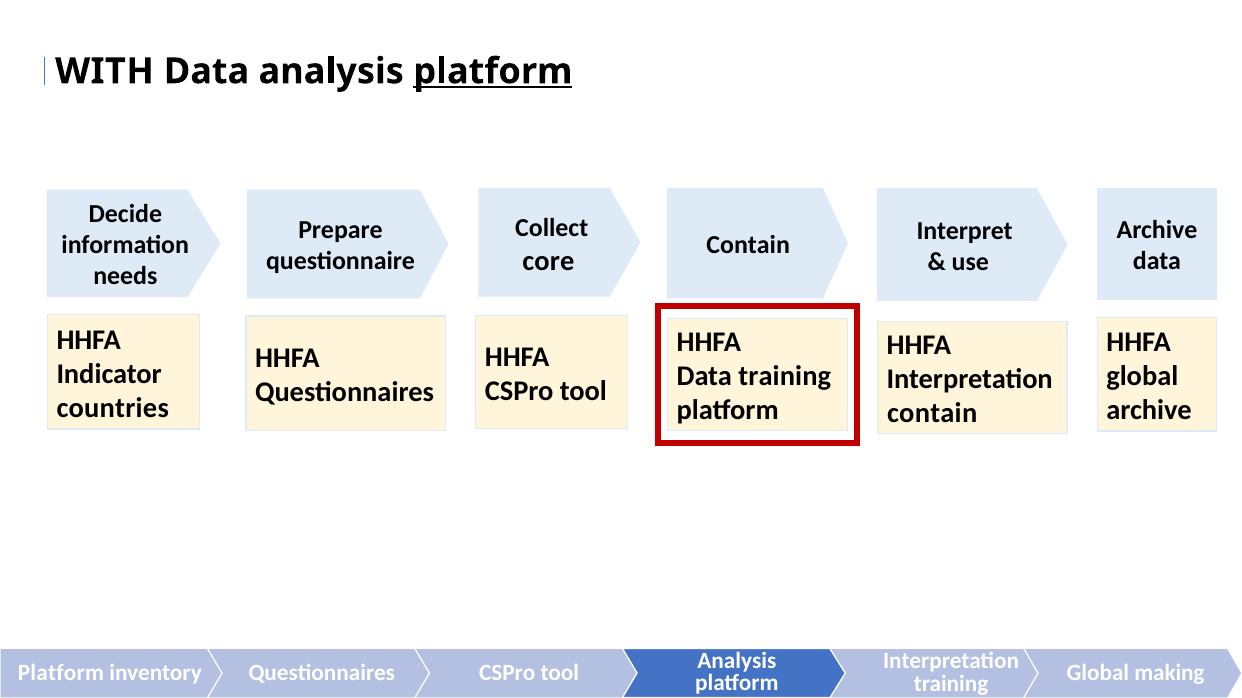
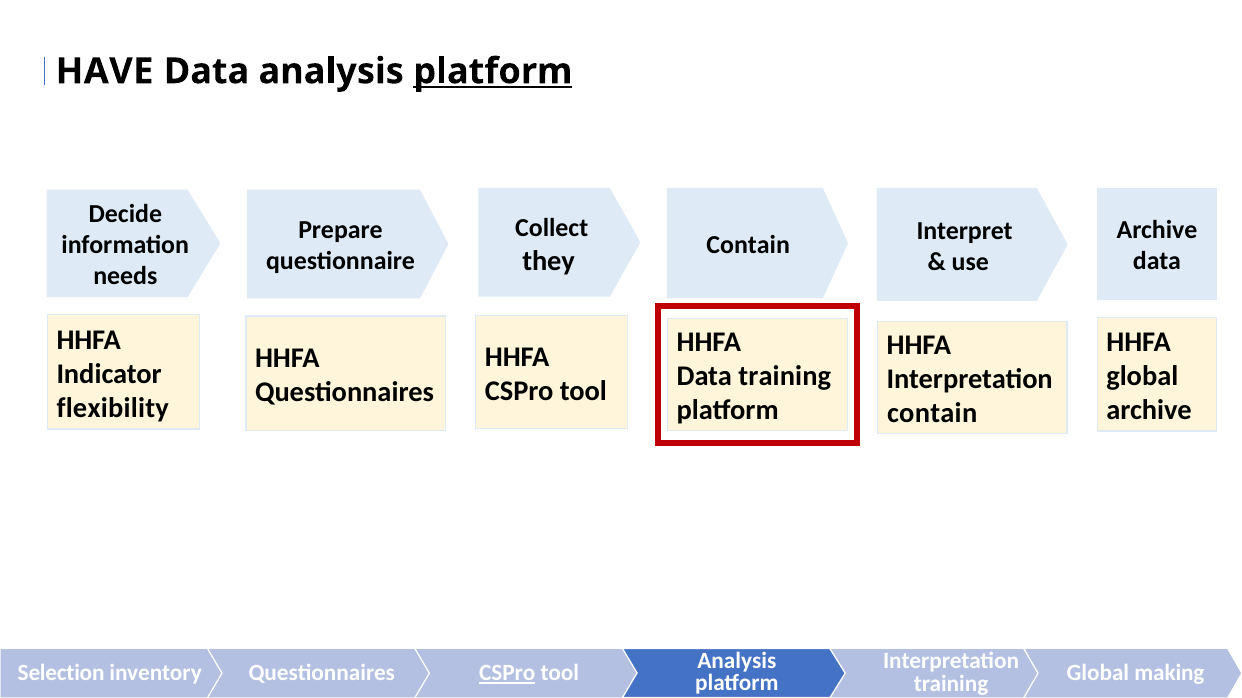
WITH: WITH -> HAVE
core: core -> they
countries: countries -> flexibility
Platform at (61, 674): Platform -> Selection
CSPro at (507, 674) underline: none -> present
